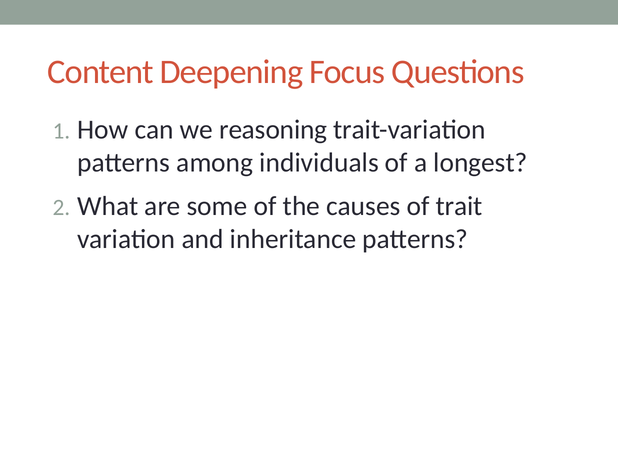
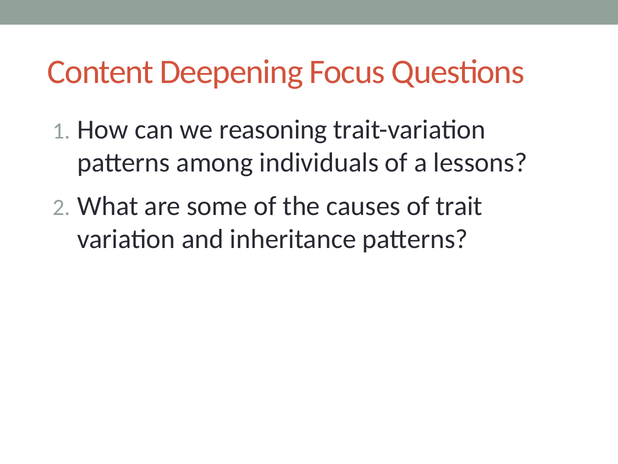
longest: longest -> lessons
